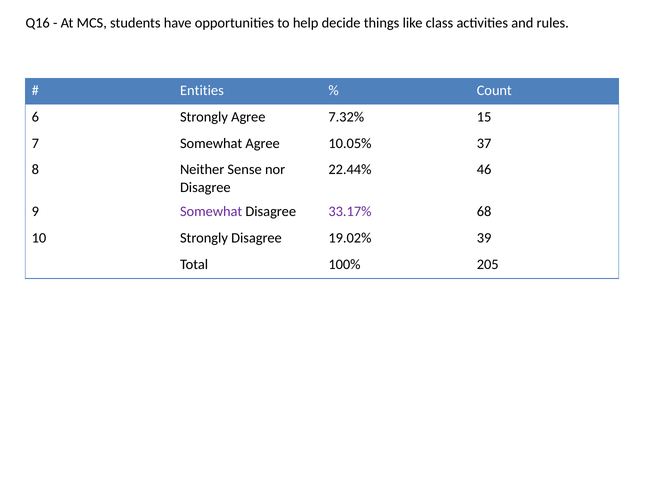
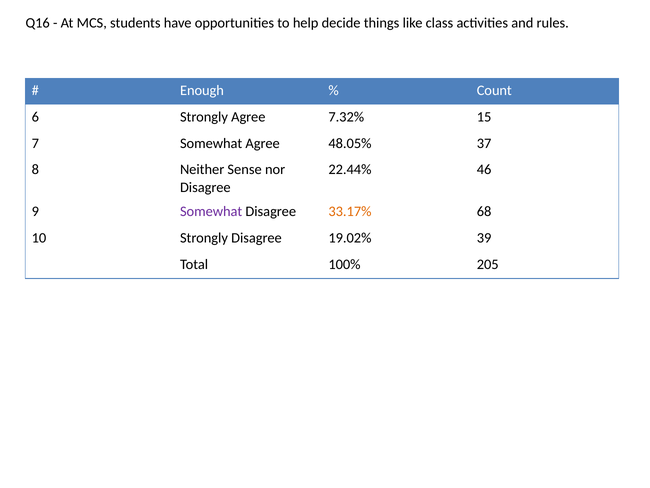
Entities: Entities -> Enough
10.05%: 10.05% -> 48.05%
33.17% colour: purple -> orange
